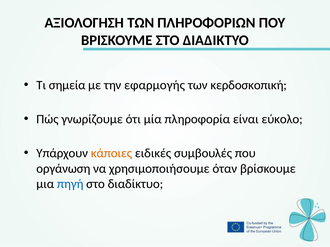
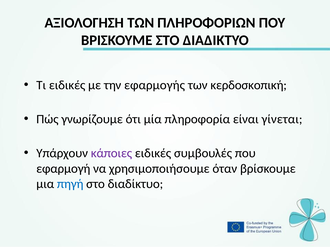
Τι σημεία: σημεία -> ειδικές
εύκολο: εύκολο -> γίνεται
κάποιες colour: orange -> purple
οργάνωση: οργάνωση -> εφαρμογή
